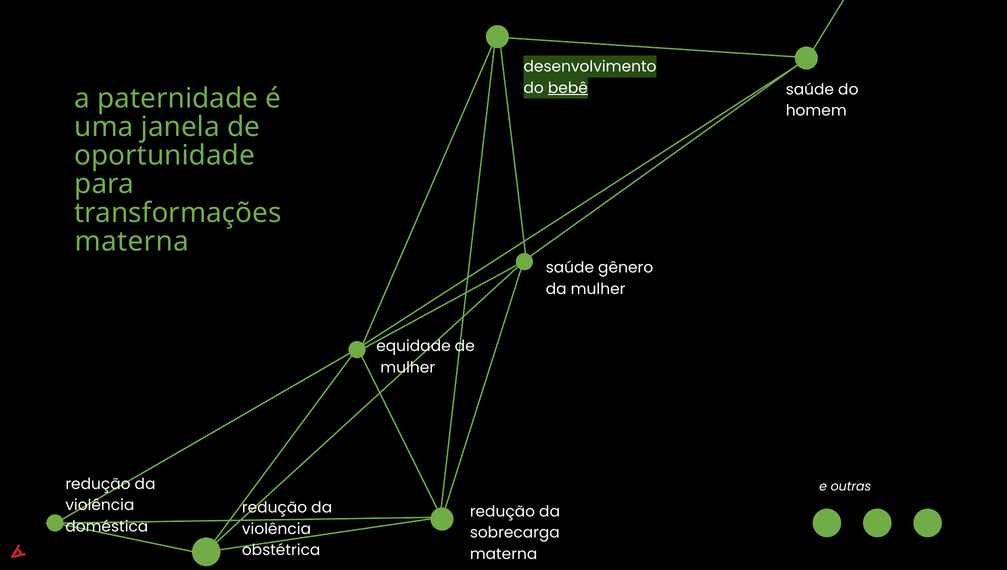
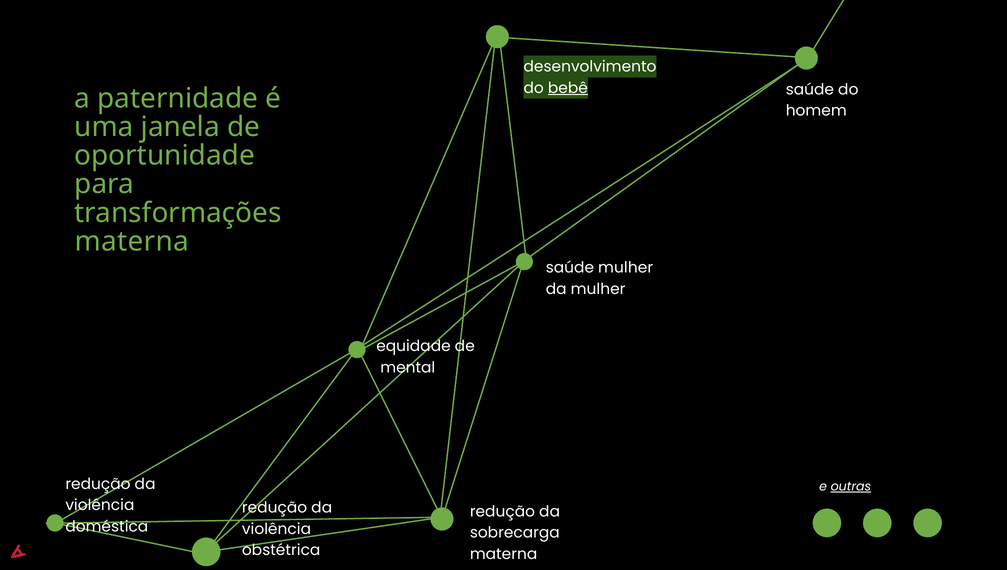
saúde gênero: gênero -> mulher
mulher at (408, 368): mulher -> mental
outras underline: none -> present
